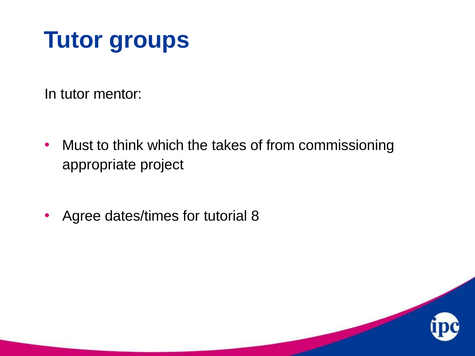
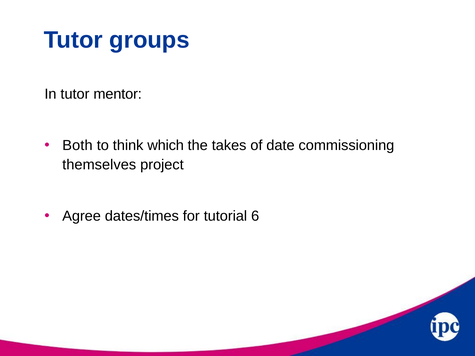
Must: Must -> Both
from: from -> date
appropriate: appropriate -> themselves
8: 8 -> 6
